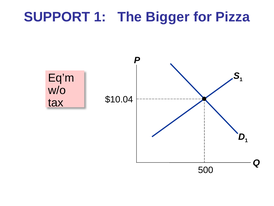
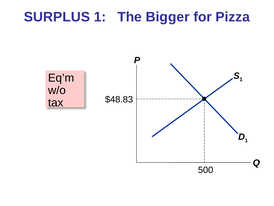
SUPPORT: SUPPORT -> SURPLUS
$10.04: $10.04 -> $48.83
